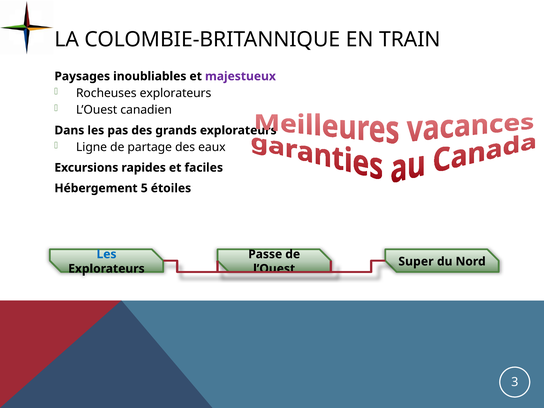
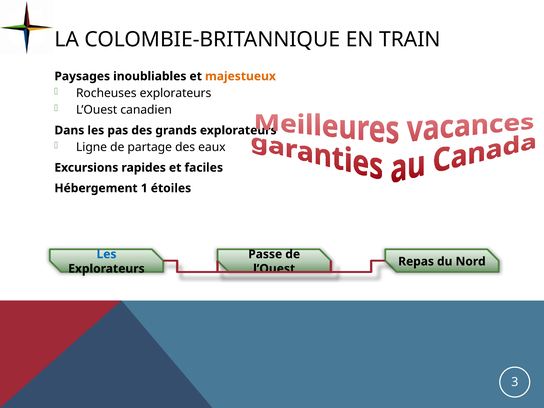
majestueux colour: purple -> orange
5: 5 -> 1
Super: Super -> Repas
